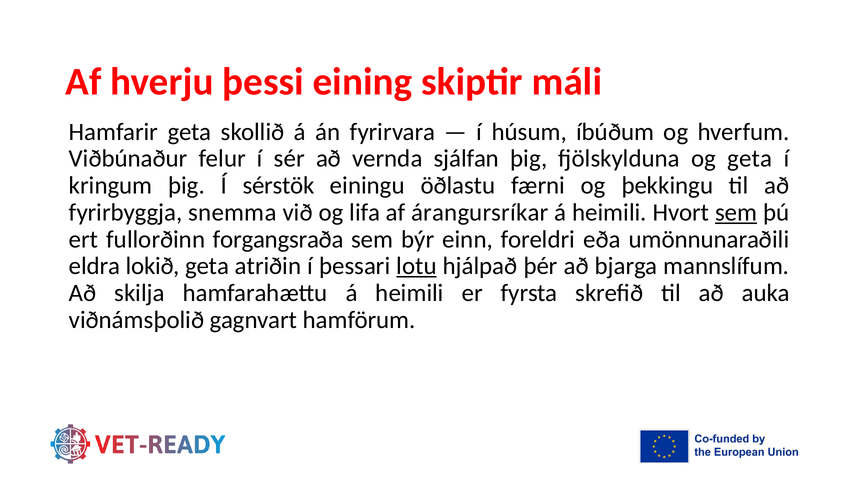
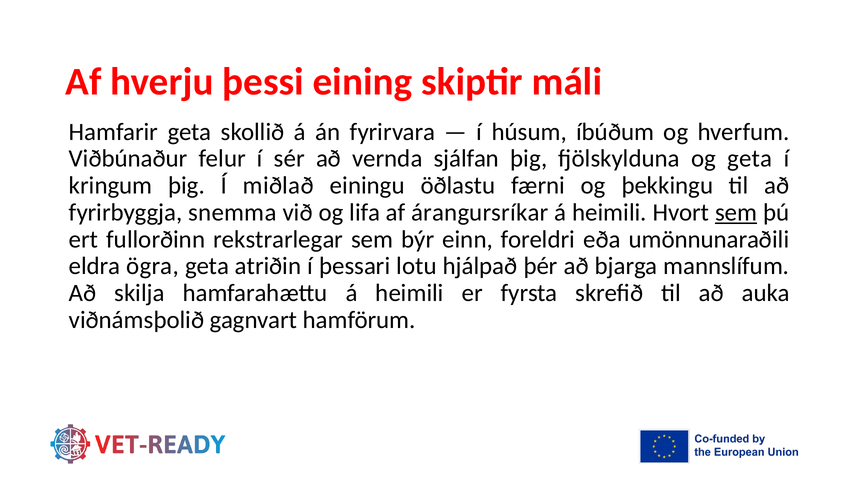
sérstök: sérstök -> miðlað
forgangsraða: forgangsraða -> rekstrarlegar
lokið: lokið -> ögra
lotu underline: present -> none
